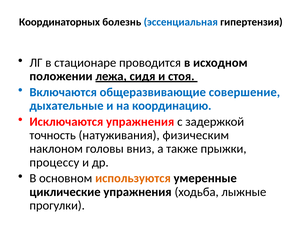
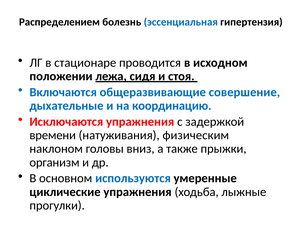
Координаторных: Координаторных -> Распределением
точность: точность -> времени
процессу: процессу -> организм
используются colour: orange -> blue
